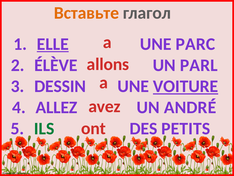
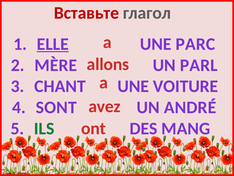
Вставьте colour: orange -> red
ÉLÈVE: ÉLÈVE -> MÈRE
DESSIN: DESSIN -> CHANT
VOITURE underline: present -> none
ALLEZ: ALLEZ -> SONT
PETITS: PETITS -> MANG
